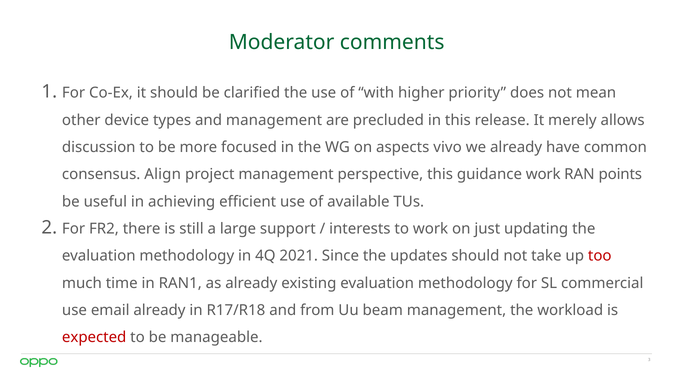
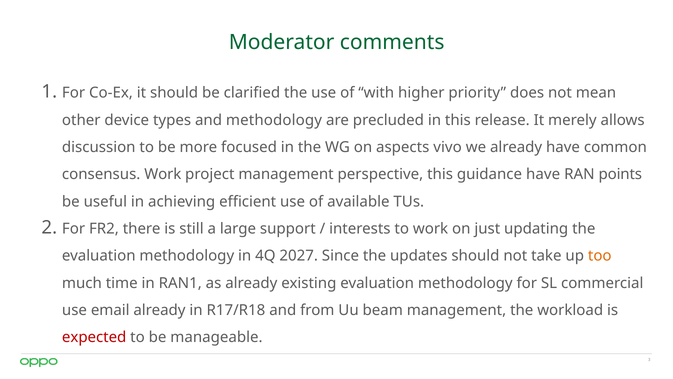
and management: management -> methodology
consensus Align: Align -> Work
guidance work: work -> have
2021: 2021 -> 2027
too colour: red -> orange
